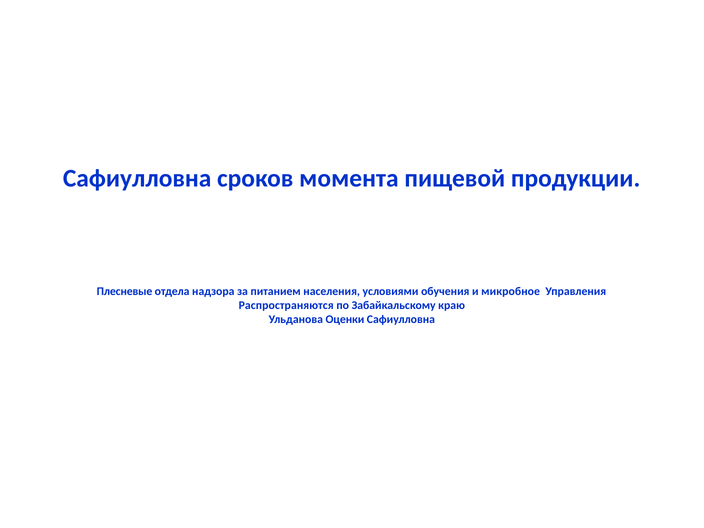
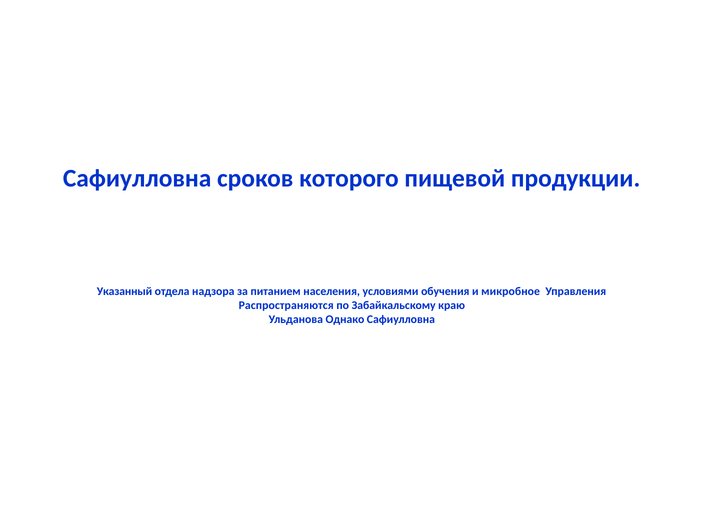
момента: момента -> которого
Плесневые: Плесневые -> Указанный
Оценки: Оценки -> Однако
